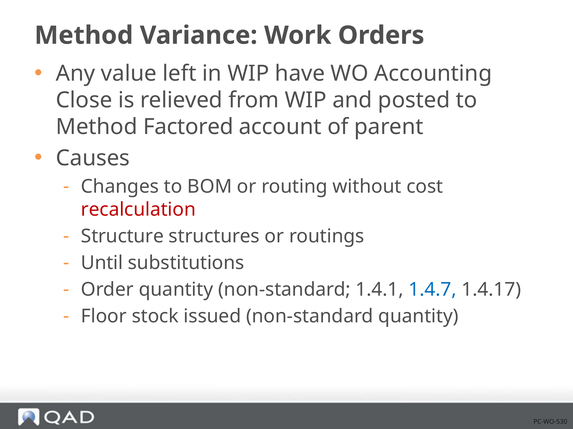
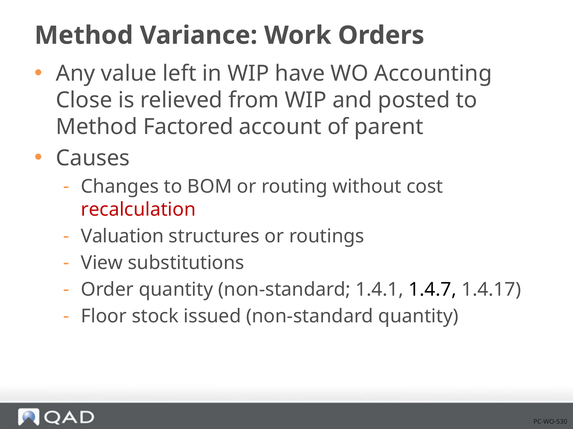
Structure: Structure -> Valuation
Until: Until -> View
1.4.7 colour: blue -> black
